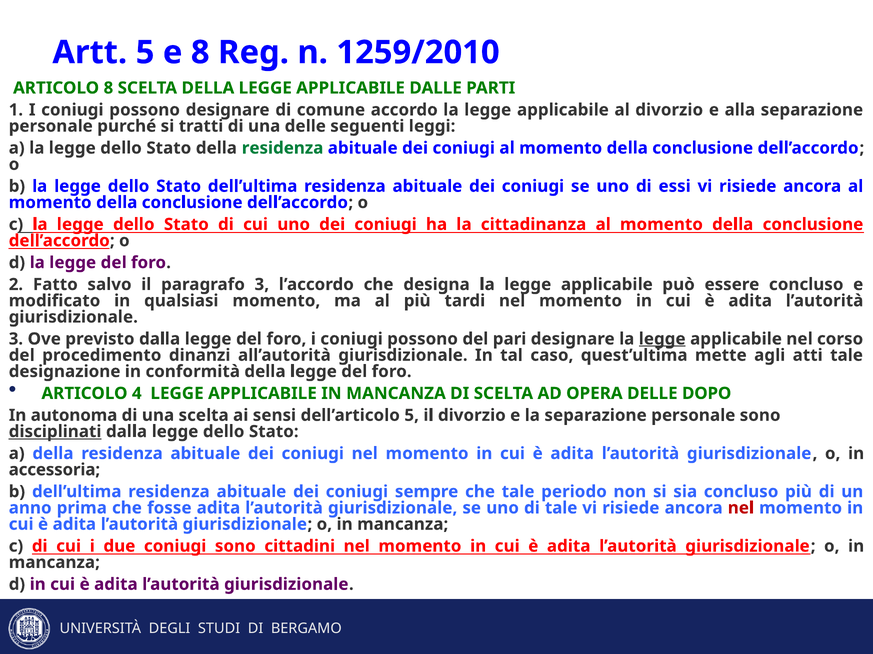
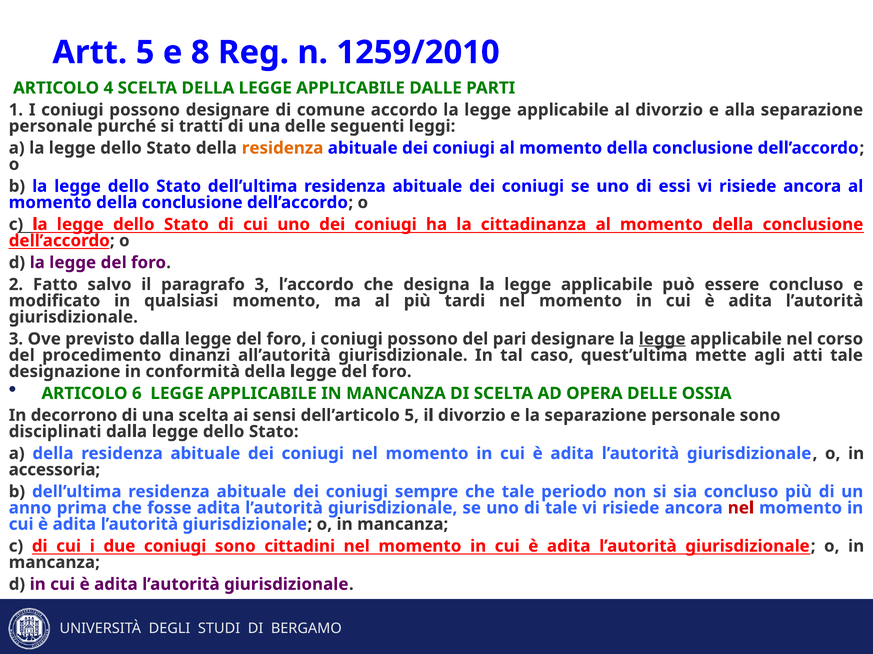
ARTICOLO 8: 8 -> 4
residenza at (283, 148) colour: green -> orange
4: 4 -> 6
DOPO: DOPO -> OSSIA
autonoma: autonoma -> decorrono
disciplinati underline: present -> none
